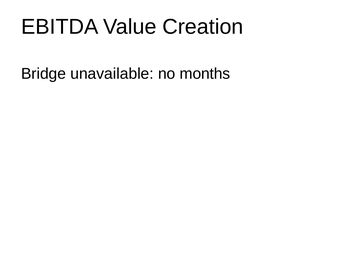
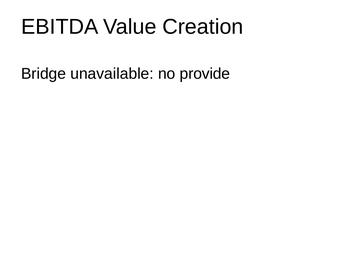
months: months -> provide
